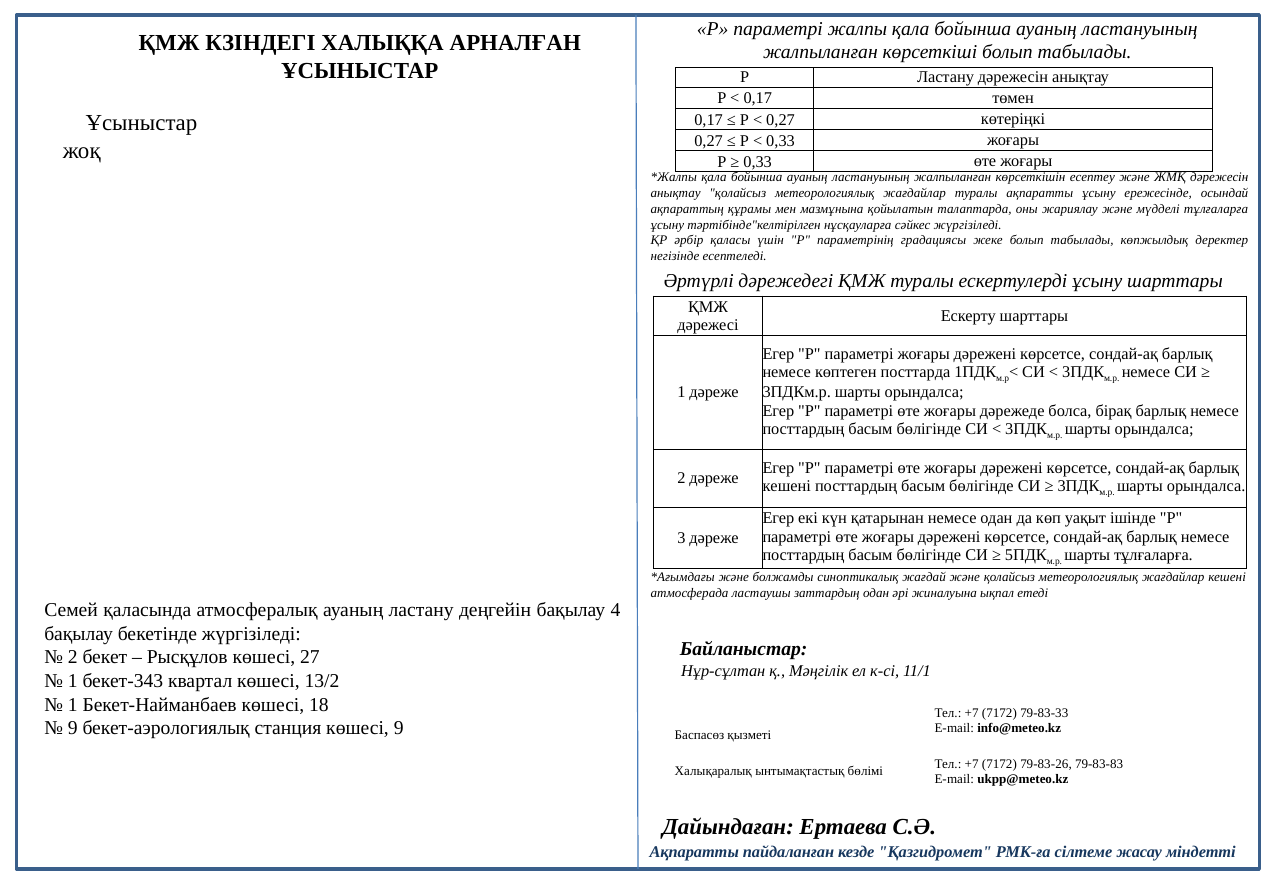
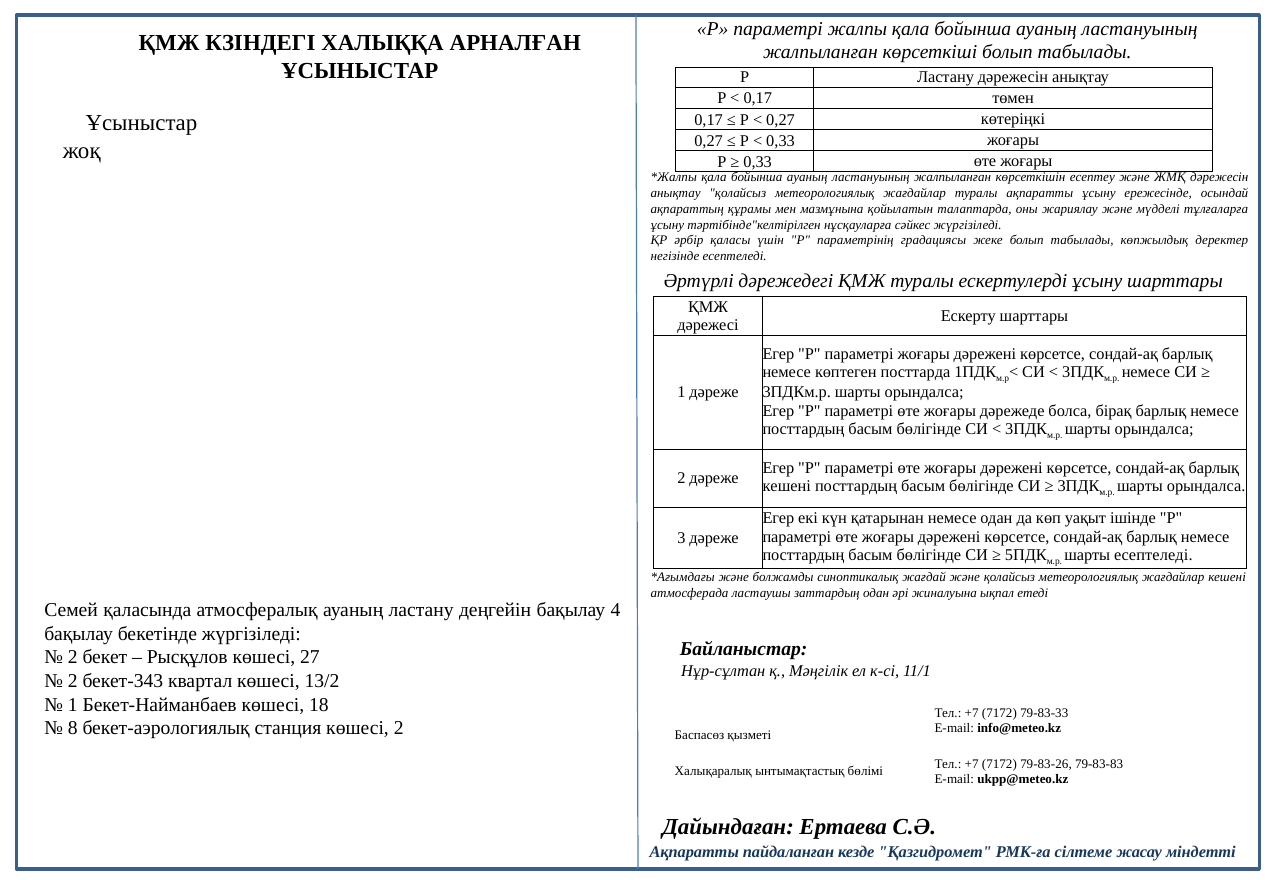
шарты тұлғаларға: тұлғаларға -> есептеледі
1 at (73, 680): 1 -> 2
9 at (73, 728): 9 -> 8
көшесі 9: 9 -> 2
